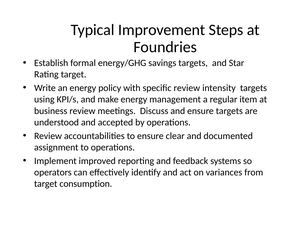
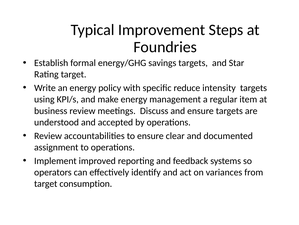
specific review: review -> reduce
